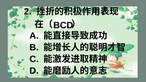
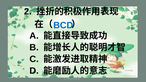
BCD colour: black -> blue
